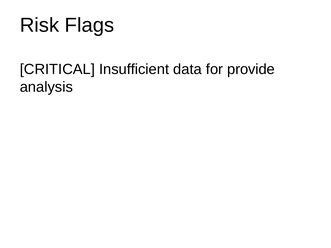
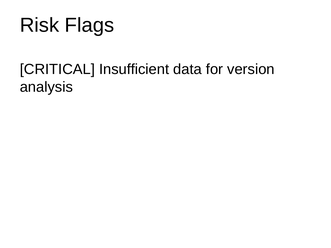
provide: provide -> version
